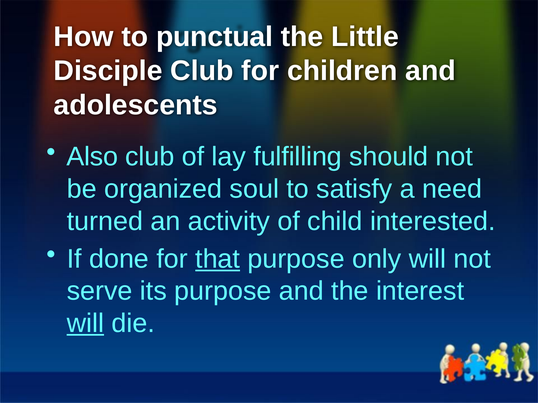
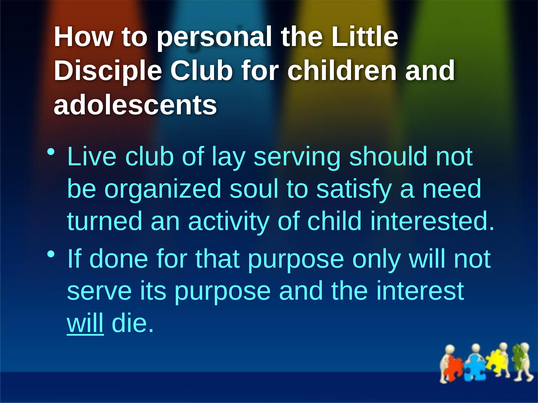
punctual: punctual -> personal
Also: Also -> Live
fulfilling: fulfilling -> serving
that underline: present -> none
